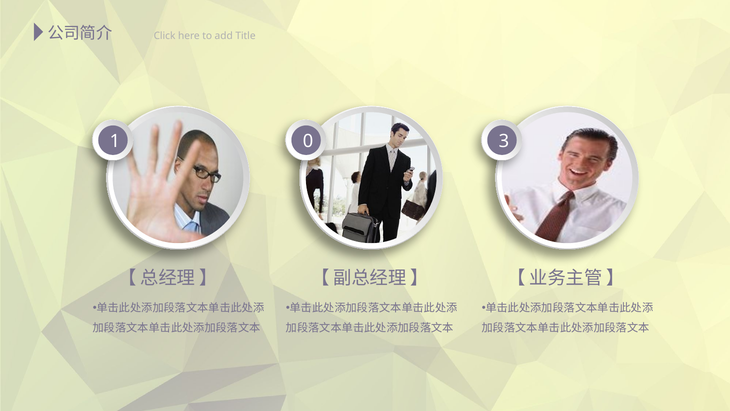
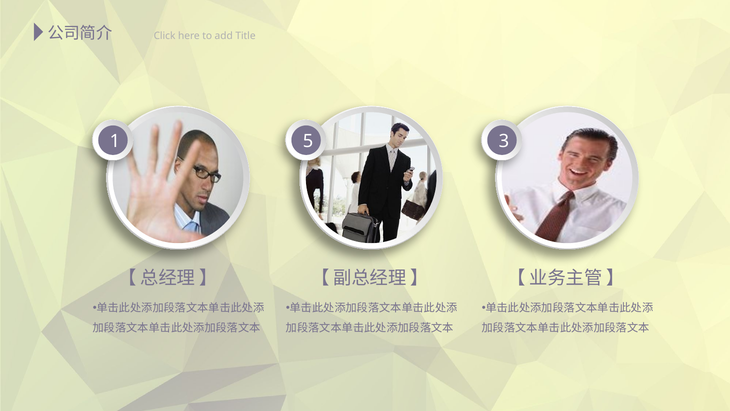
0: 0 -> 5
